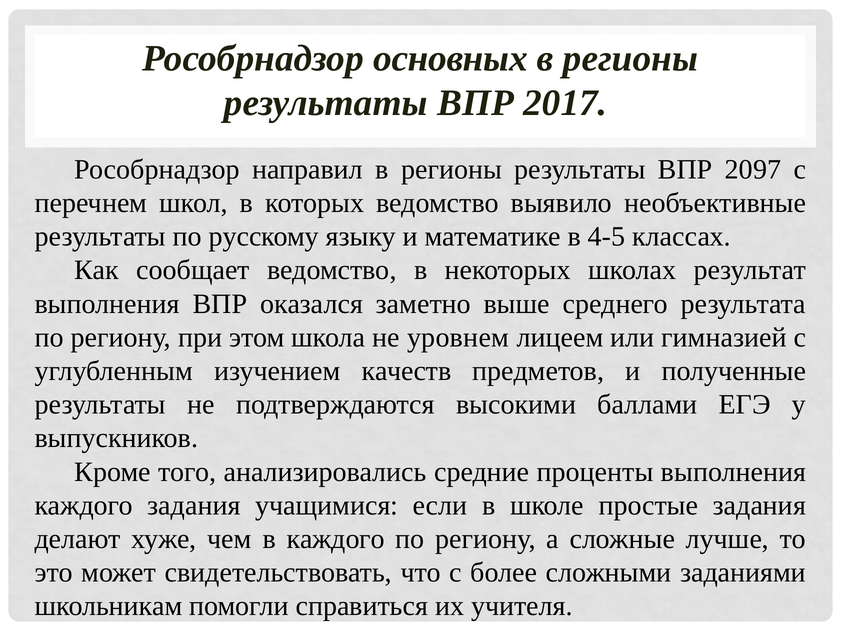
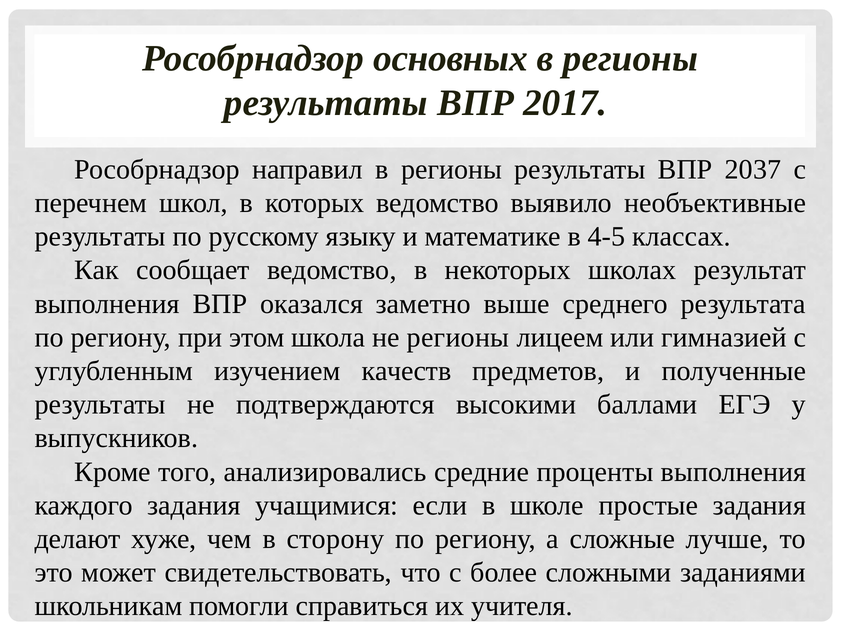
2097: 2097 -> 2037
не уровнем: уровнем -> регионы
в каждого: каждого -> сторону
